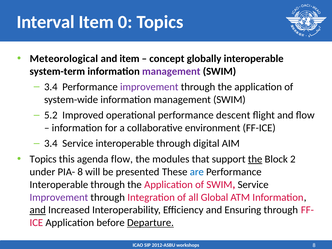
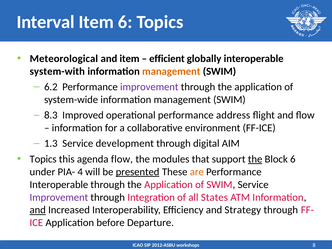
Item 0: 0 -> 6
concept: concept -> efficient
system-term: system-term -> system-with
management at (171, 71) colour: purple -> orange
3.4 at (51, 87): 3.4 -> 6.2
5.2: 5.2 -> 8.3
descent: descent -> address
3.4 at (51, 143): 3.4 -> 1.3
Service interoperable: interoperable -> development
Block 2: 2 -> 6
PIA- 8: 8 -> 4
presented underline: none -> present
are colour: blue -> orange
Global: Global -> States
Ensuring: Ensuring -> Strategy
Departure underline: present -> none
